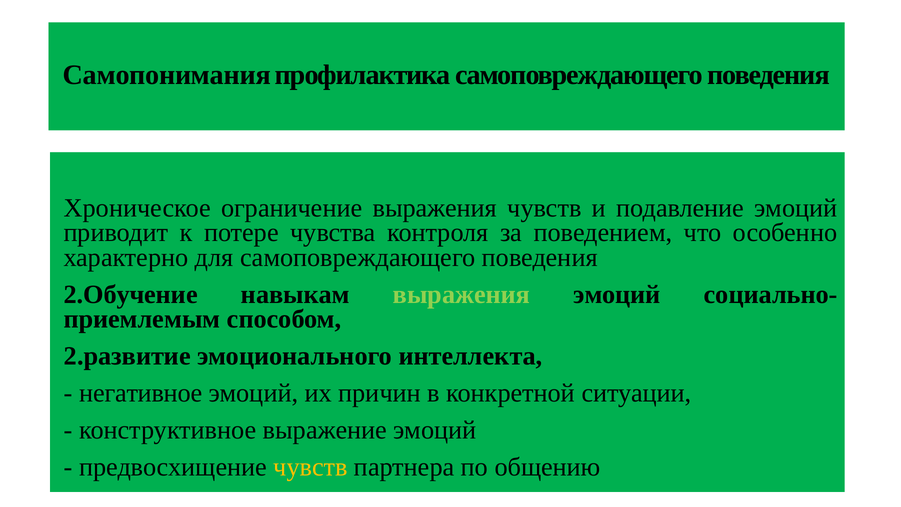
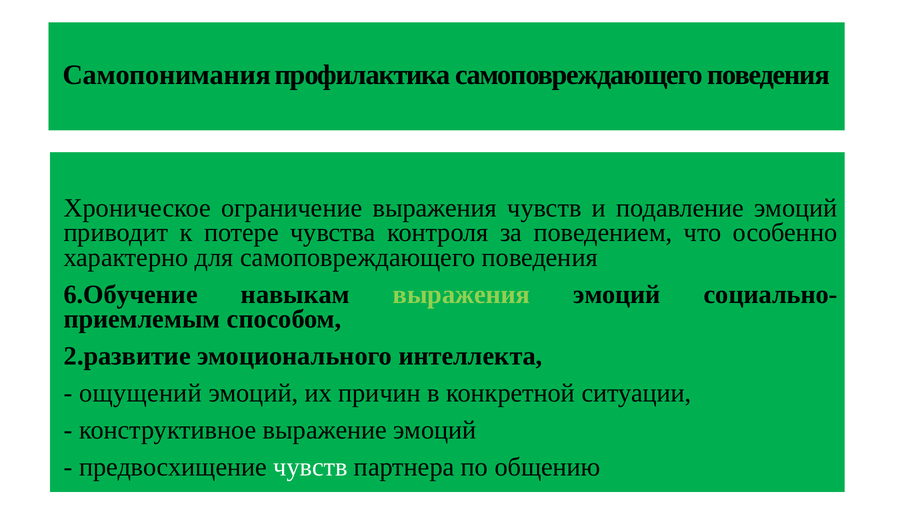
2.Обучение: 2.Обучение -> 6.Обучение
негативное: негативное -> ощущений
чувств at (310, 467) colour: yellow -> white
